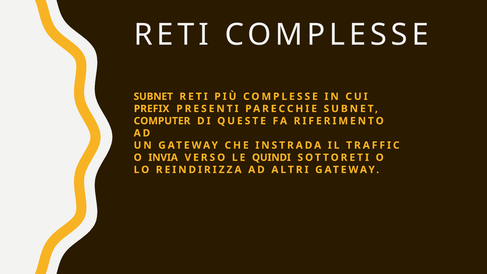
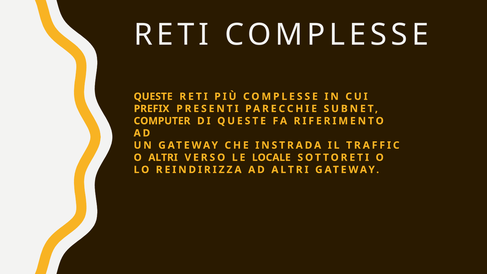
SUBNET at (153, 97): SUBNET -> QUESTE
O INVIA: INVIA -> ALTRI
QUINDI: QUINDI -> LOCALE
